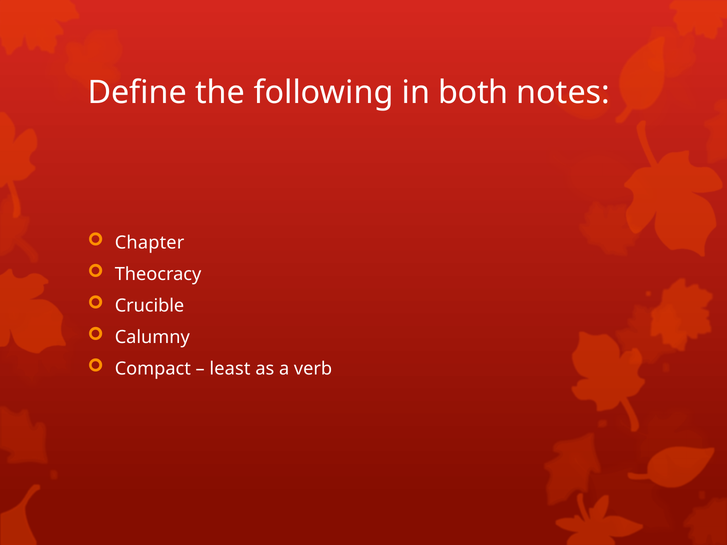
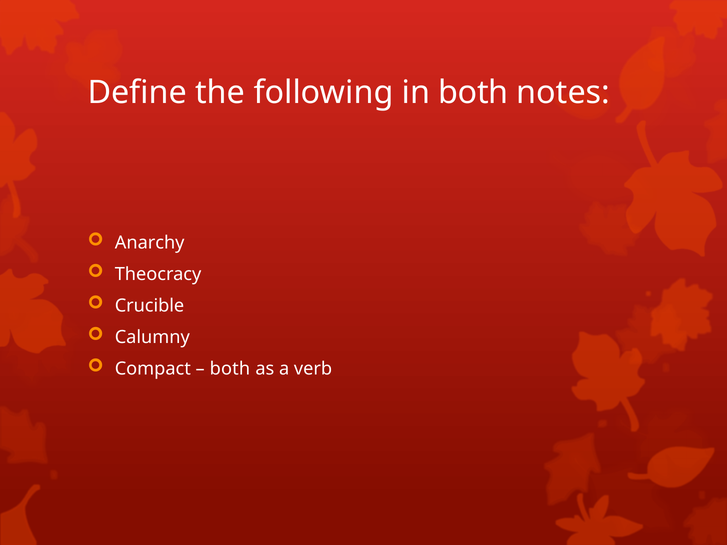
Chapter: Chapter -> Anarchy
least at (230, 369): least -> both
